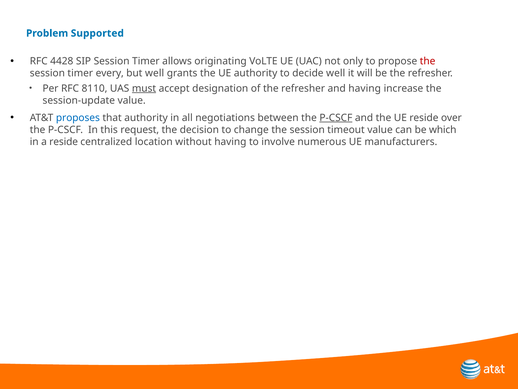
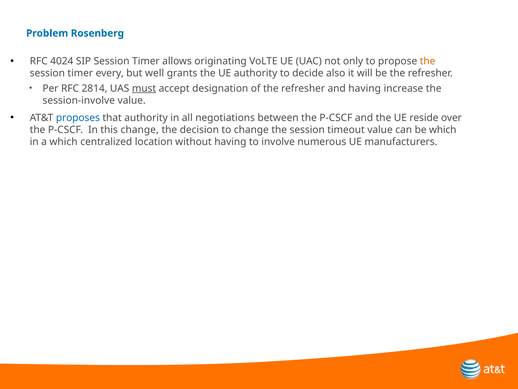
Supported: Supported -> Rosenberg
4428: 4428 -> 4024
the at (428, 61) colour: red -> orange
decide well: well -> also
8110: 8110 -> 2814
session-update: session-update -> session-involve
P-CSCF at (336, 118) underline: present -> none
this request: request -> change
a reside: reside -> which
